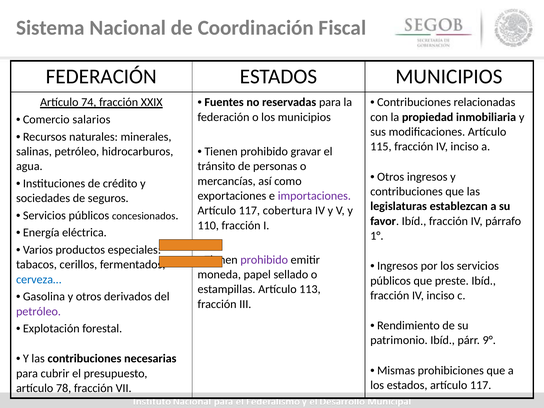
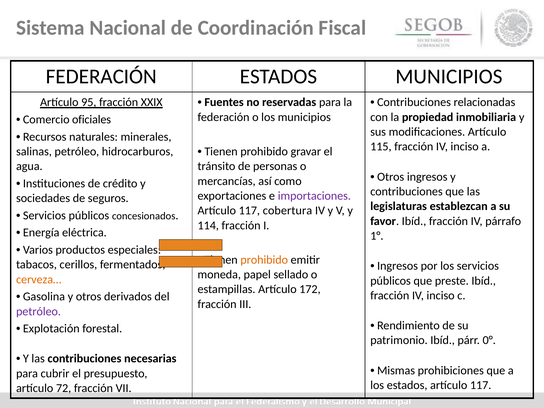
74: 74 -> 95
salarios: salarios -> oficiales
110: 110 -> 114
prohibido at (264, 260) colour: purple -> orange
cerveza… colour: blue -> orange
113: 113 -> 172
9°: 9° -> 0°
78: 78 -> 72
